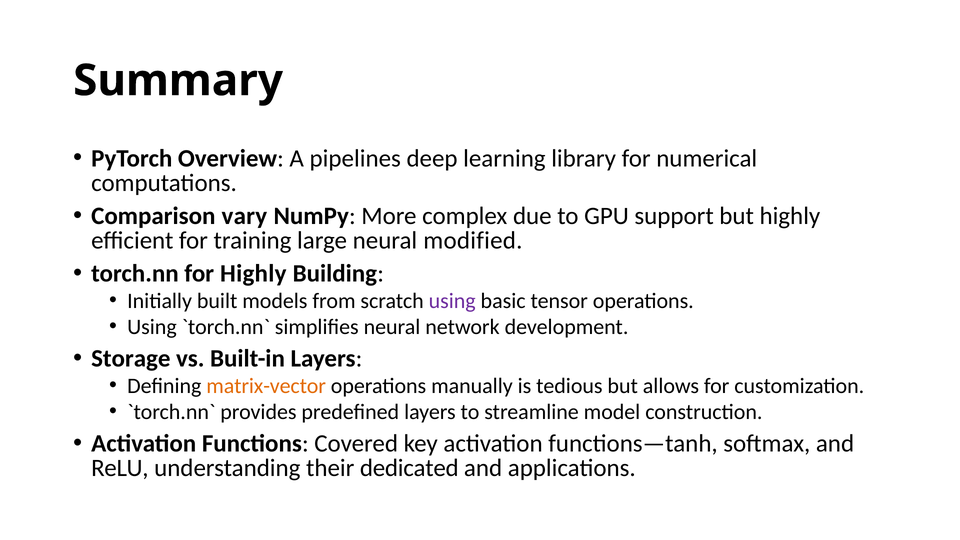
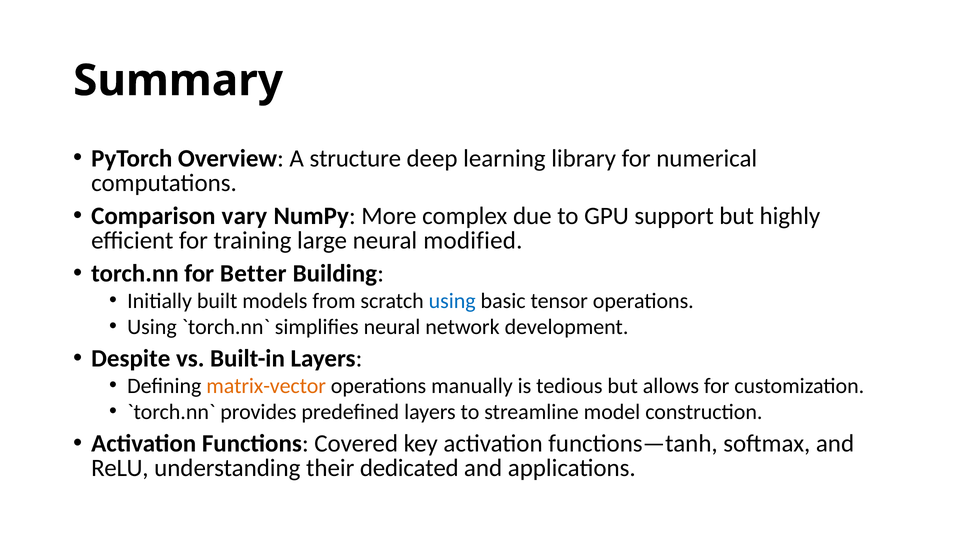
pipelines: pipelines -> structure
for Highly: Highly -> Better
using at (452, 301) colour: purple -> blue
Storage: Storage -> Despite
